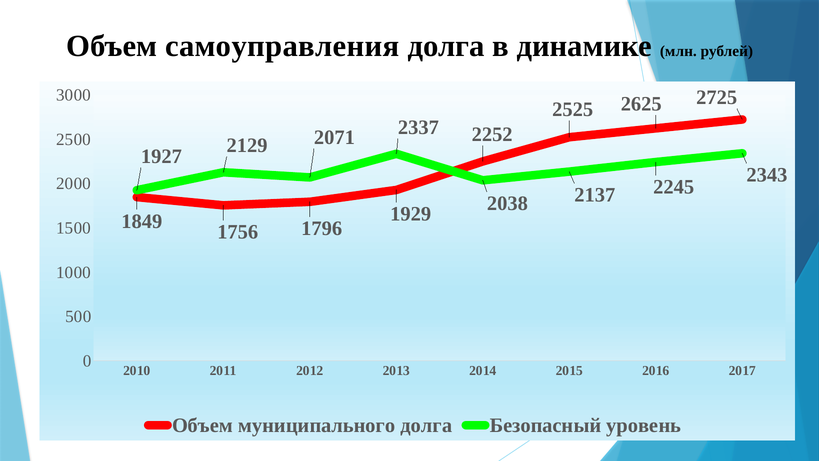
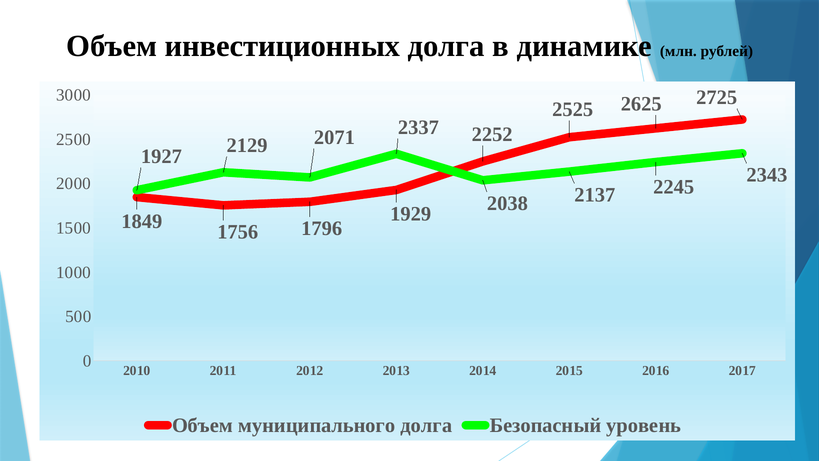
самоуправления: самоуправления -> инвестиционных
